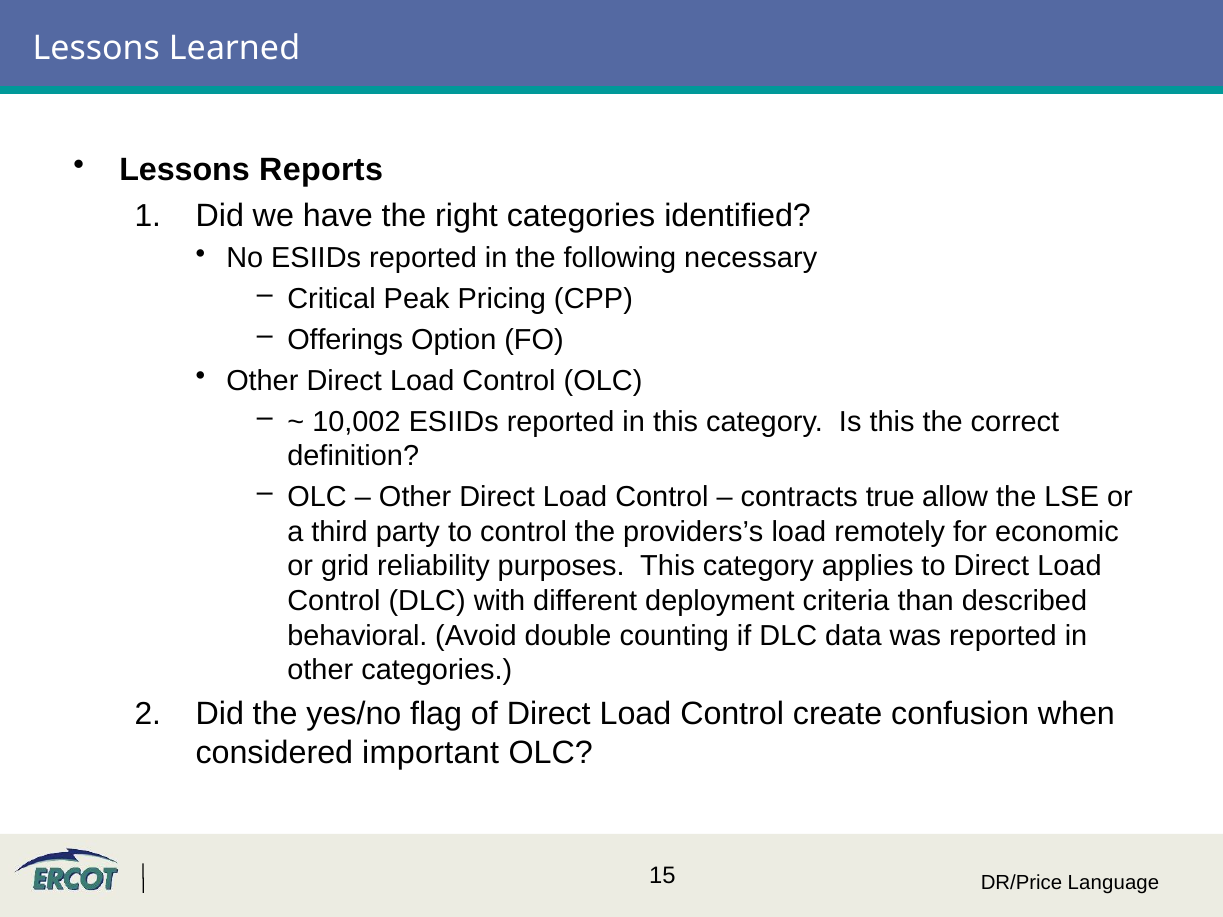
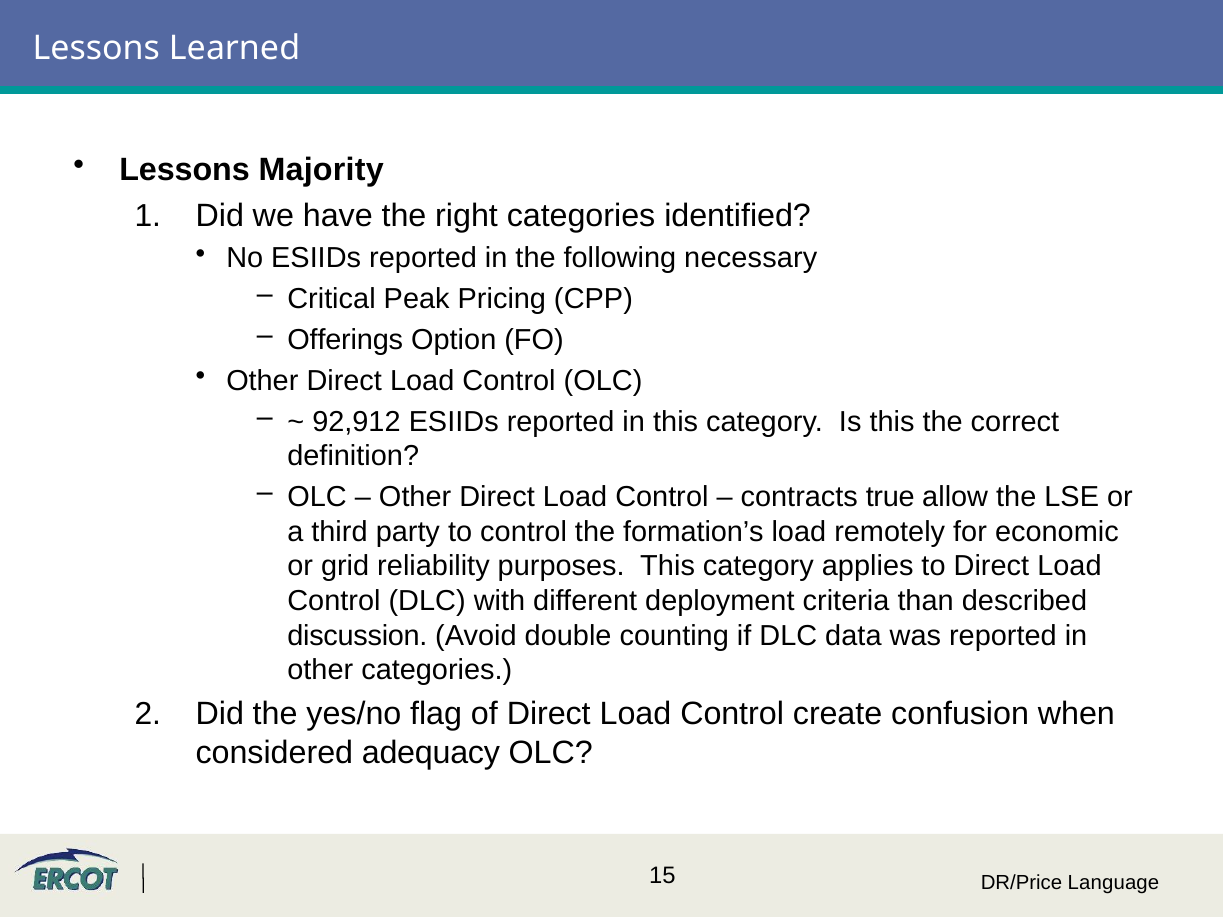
Reports: Reports -> Majority
10,002: 10,002 -> 92,912
providers’s: providers’s -> formation’s
behavioral: behavioral -> discussion
important: important -> adequacy
